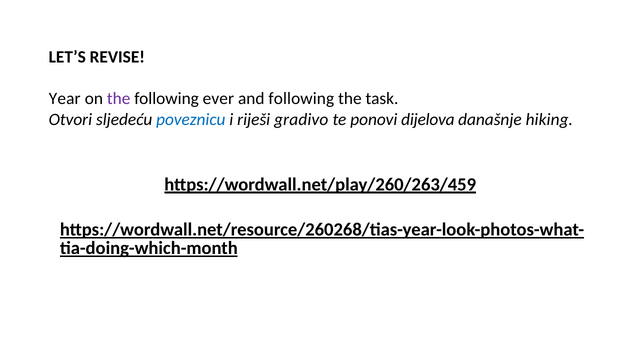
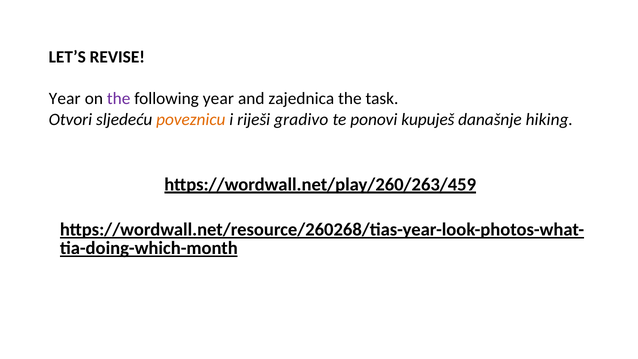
following ever: ever -> year
and following: following -> zajednica
poveznicu colour: blue -> orange
dijelova: dijelova -> kupuješ
